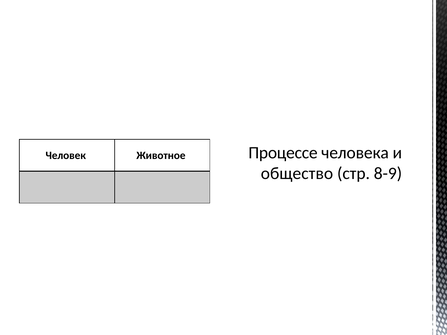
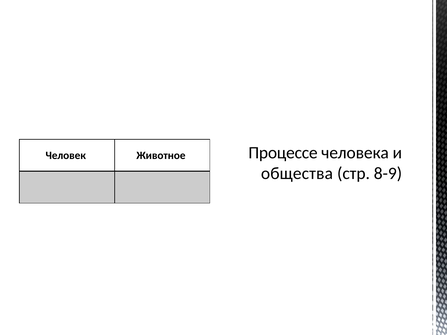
общество: общество -> общества
